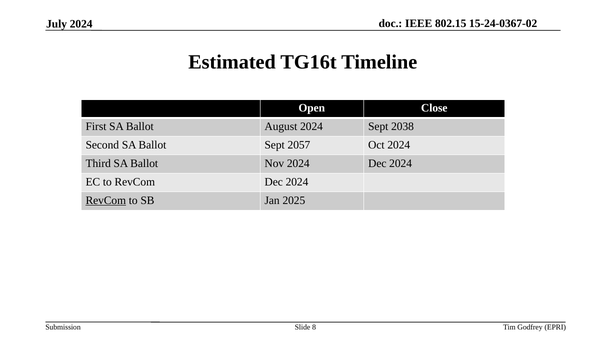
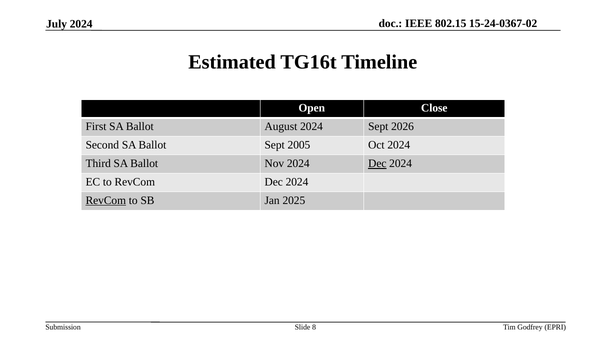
2038: 2038 -> 2026
2057: 2057 -> 2005
Dec at (377, 163) underline: none -> present
